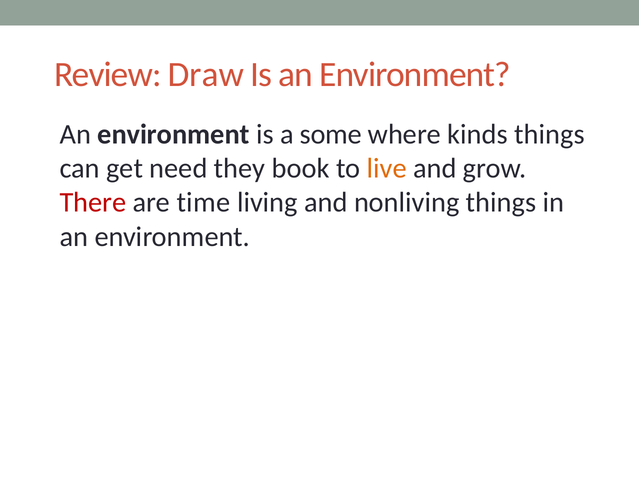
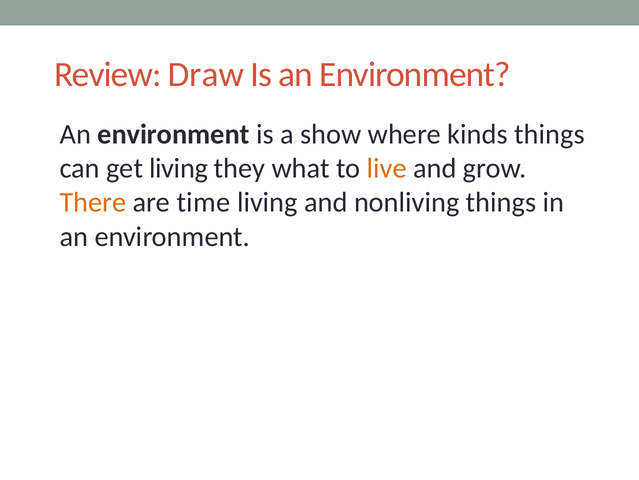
some: some -> show
get need: need -> living
book: book -> what
There colour: red -> orange
